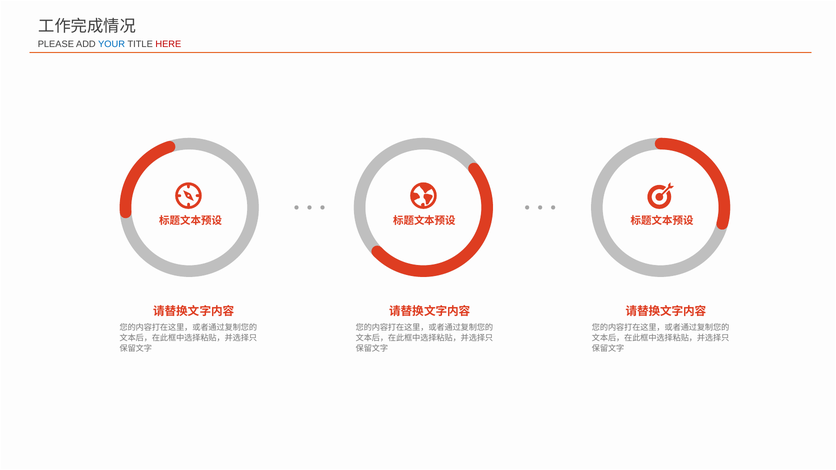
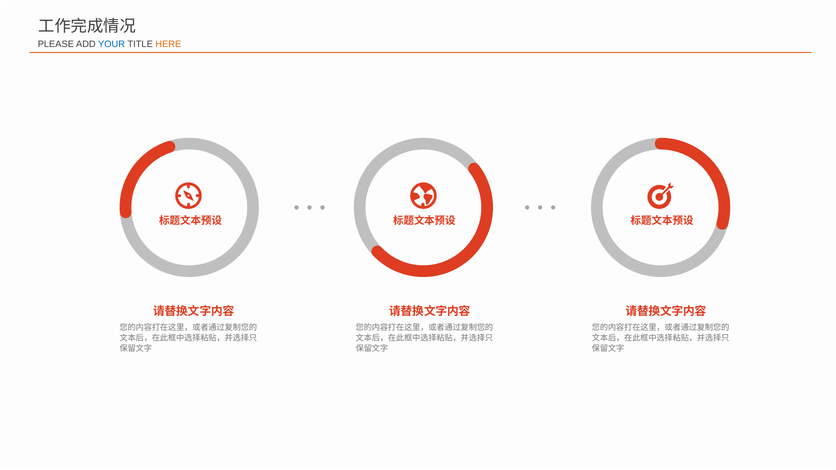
HERE colour: red -> orange
